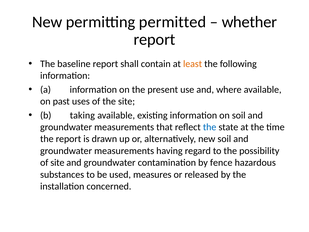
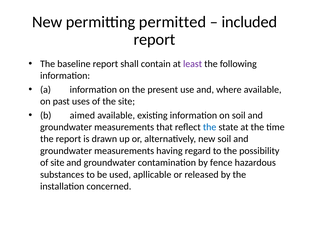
whether: whether -> included
least colour: orange -> purple
taking: taking -> aimed
measures: measures -> apllicable
